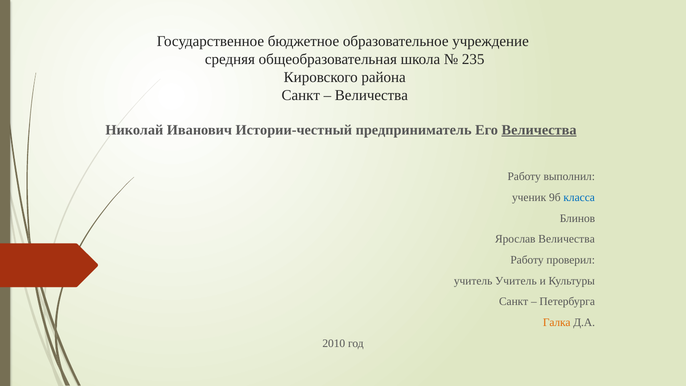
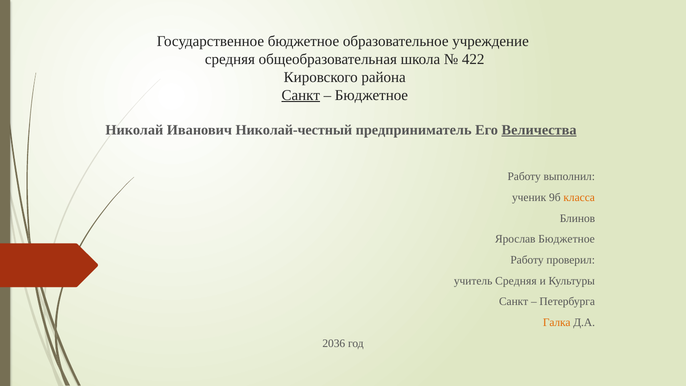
235: 235 -> 422
Санкт at (301, 95) underline: none -> present
Величества at (371, 95): Величества -> Бюджетное
Истории-честный: Истории-честный -> Николай-честный
класса colour: blue -> orange
Ярослав Величества: Величества -> Бюджетное
учитель Учитель: Учитель -> Средняя
2010: 2010 -> 2036
